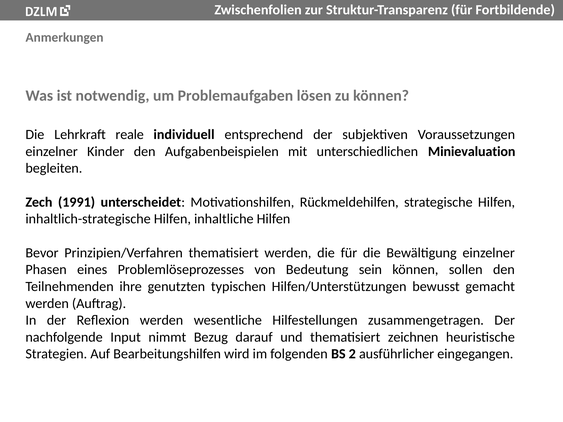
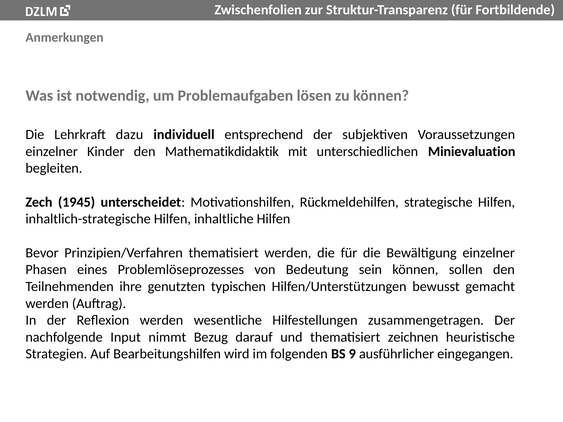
reale: reale -> dazu
Aufgabenbeispielen: Aufgabenbeispielen -> Mathematikdidaktik
1991: 1991 -> 1945
2: 2 -> 9
